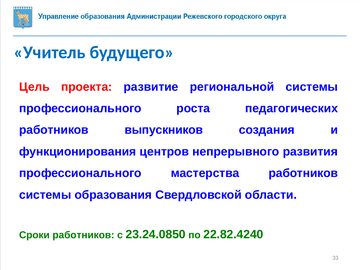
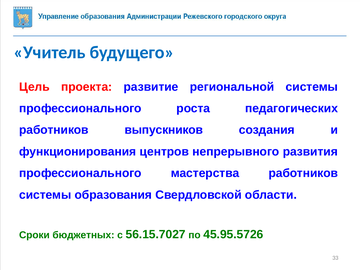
Сроки работников: работников -> бюджетных
23.24.0850: 23.24.0850 -> 56.15.7027
22.82.4240: 22.82.4240 -> 45.95.5726
